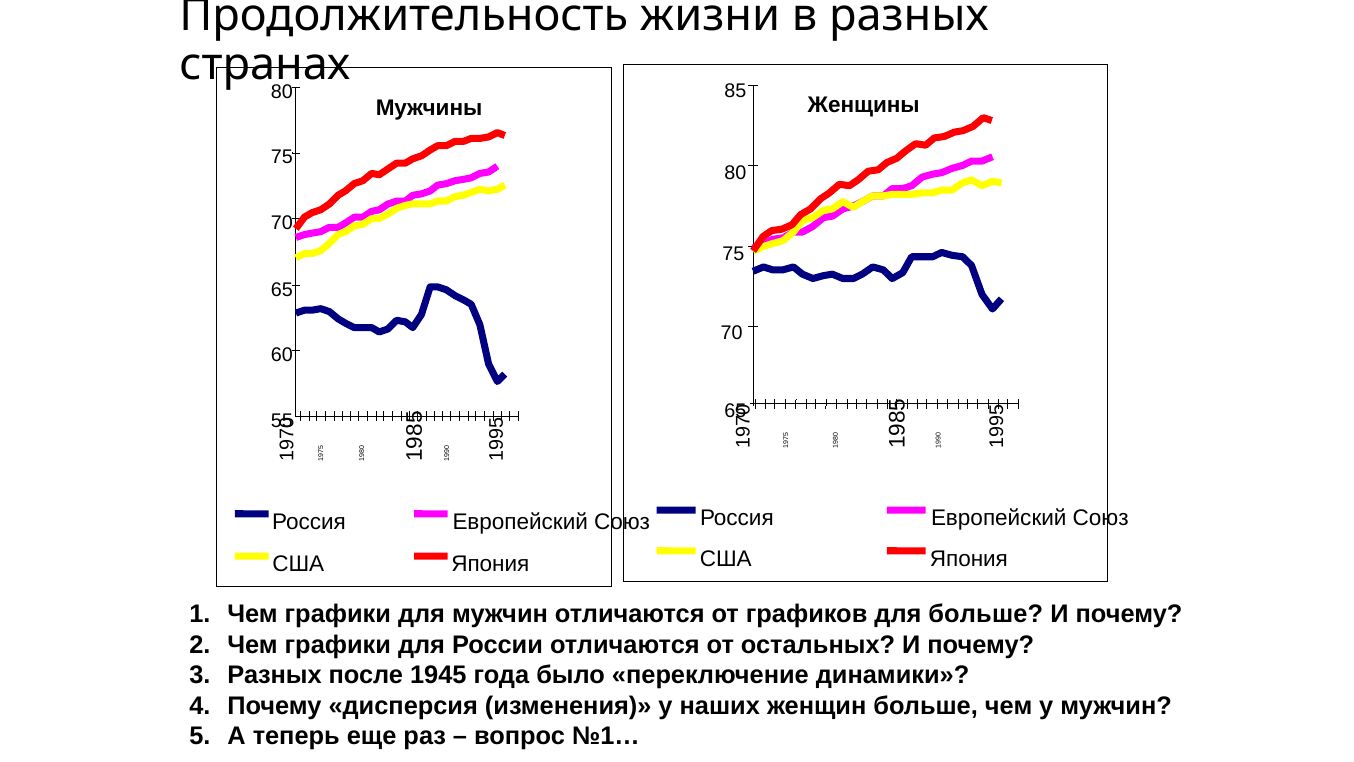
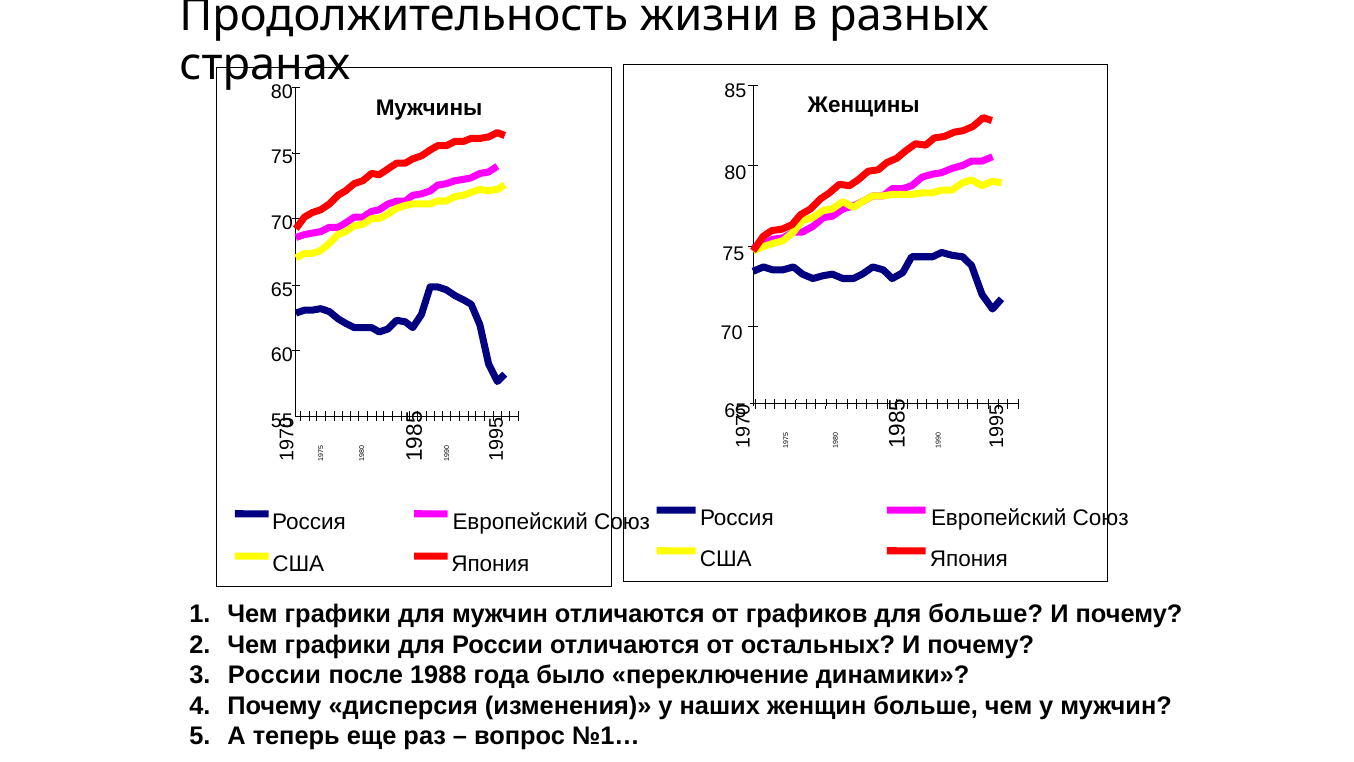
Разных at (275, 675): Разных -> России
1945: 1945 -> 1988
